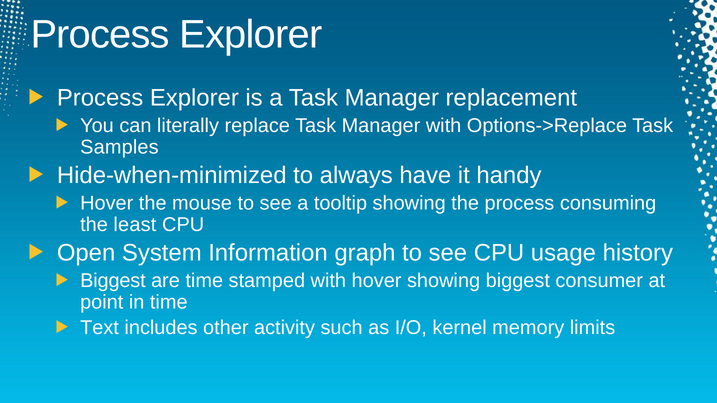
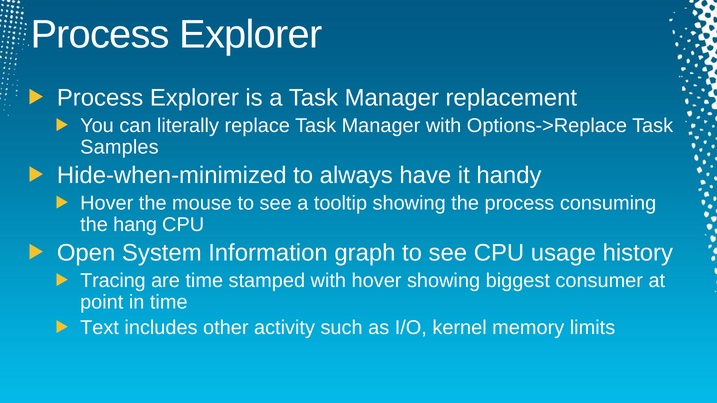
least: least -> hang
Biggest at (113, 281): Biggest -> Tracing
